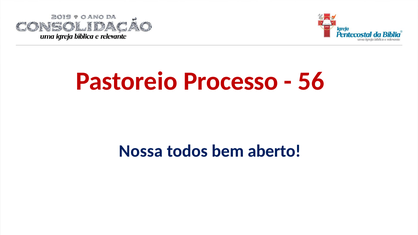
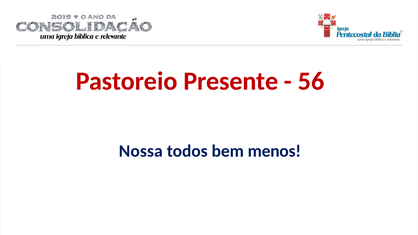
Processo: Processo -> Presente
aberto: aberto -> menos
